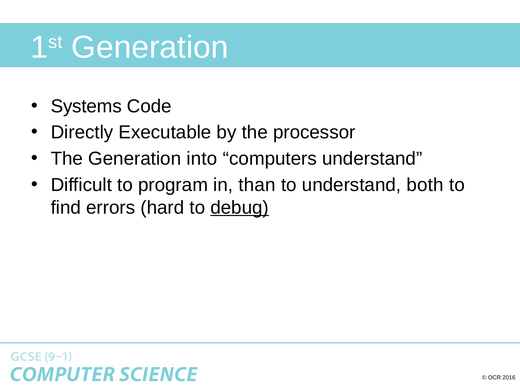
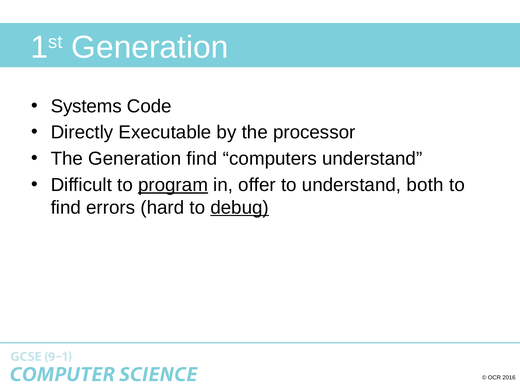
Generation into: into -> find
program underline: none -> present
than: than -> offer
